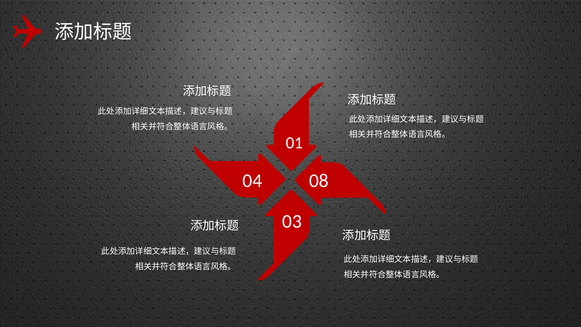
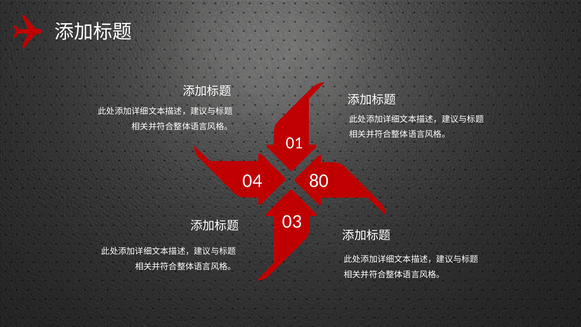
08: 08 -> 80
